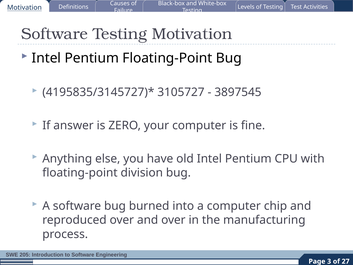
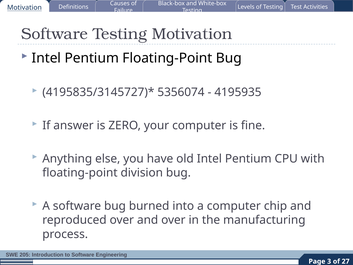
3105727: 3105727 -> 5356074
3897545: 3897545 -> 4195935
